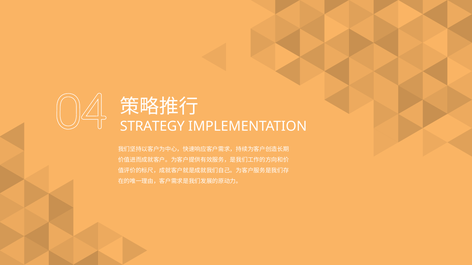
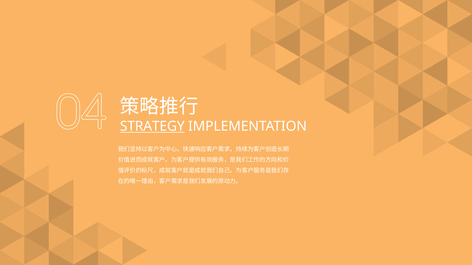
STRATEGY underline: none -> present
